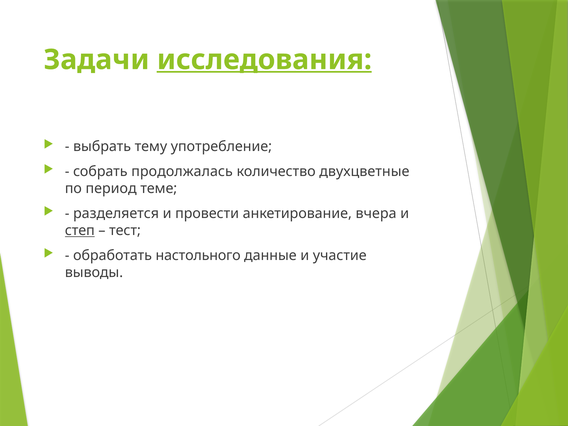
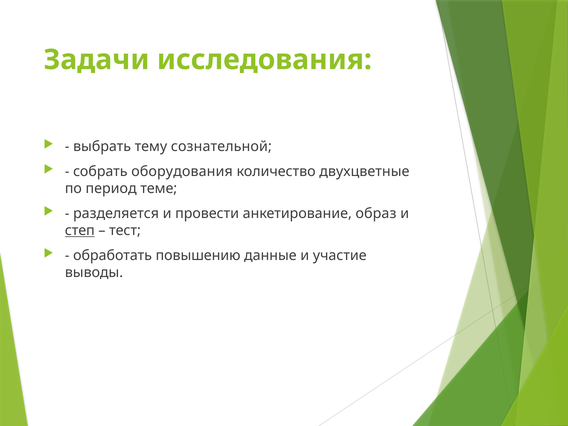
исследования underline: present -> none
употребление: употребление -> сознательной
продолжалась: продолжалась -> оборудования
вчера: вчера -> образ
настольного: настольного -> повышению
